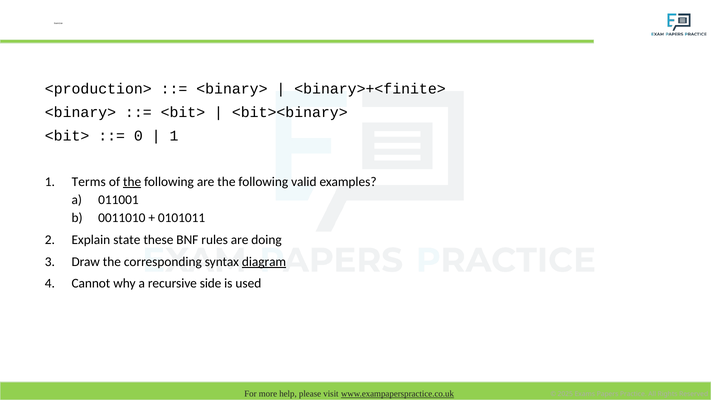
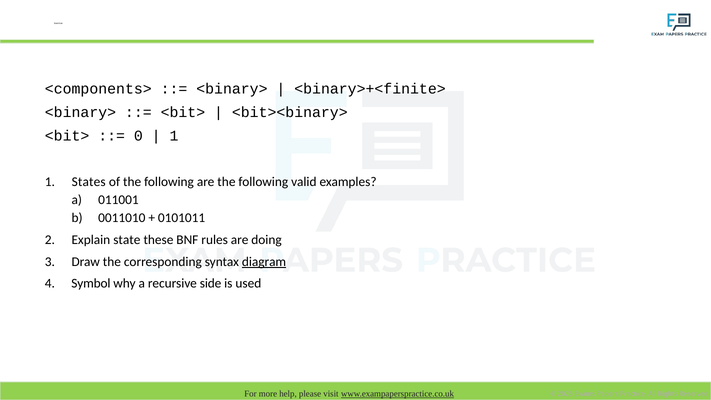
<production>: <production> -> <components>
Terms: Terms -> States
the at (132, 182) underline: present -> none
Cannot: Cannot -> Symbol
